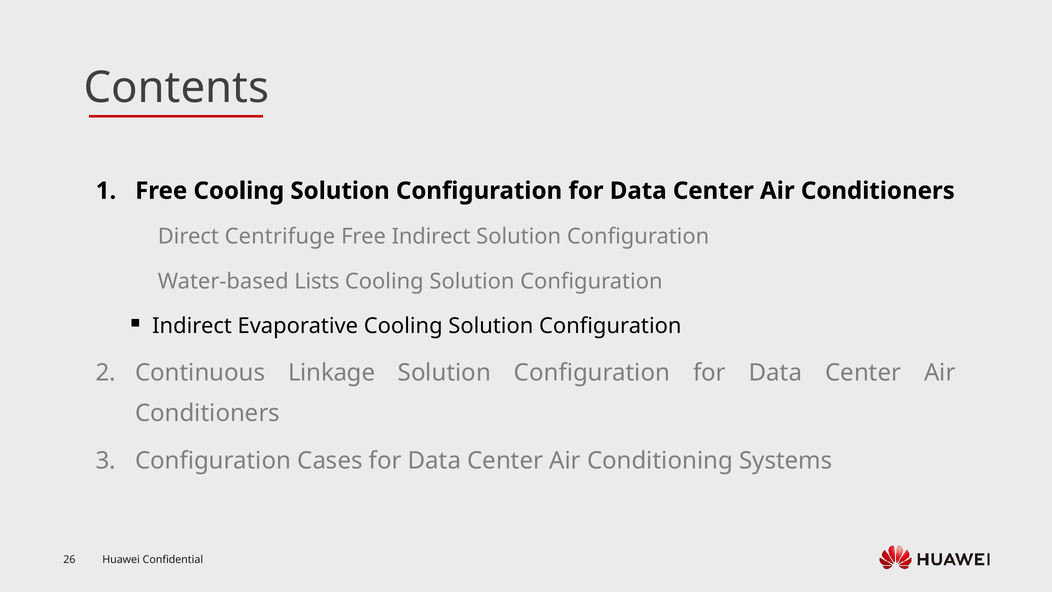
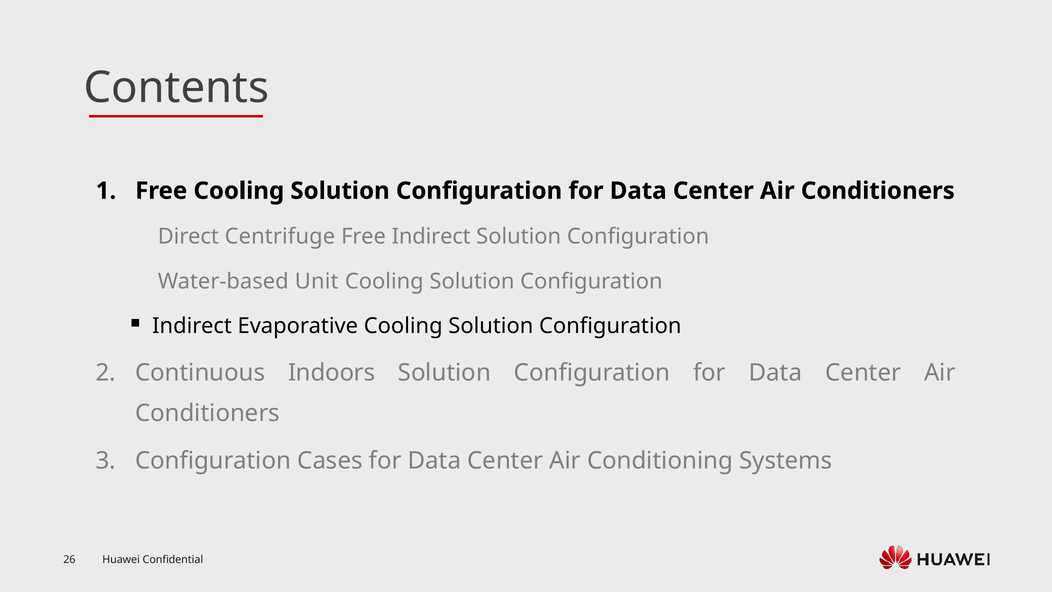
Lists: Lists -> Unit
Linkage: Linkage -> Indoors
